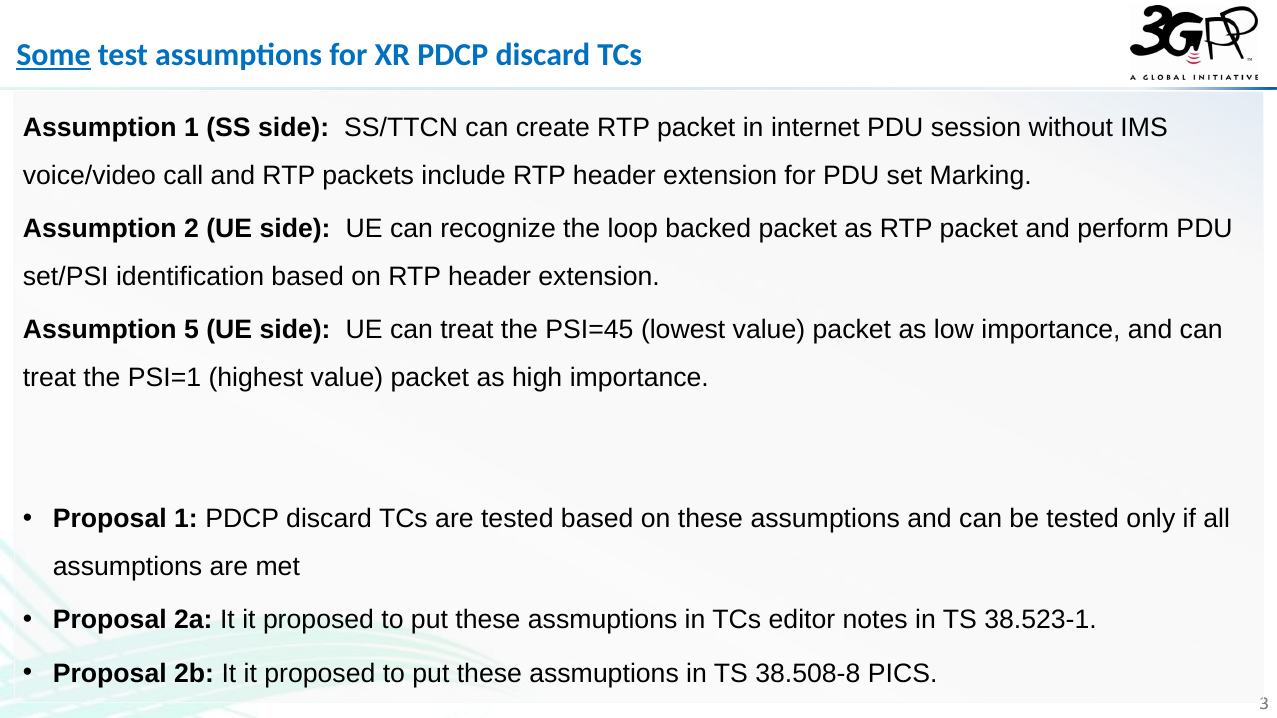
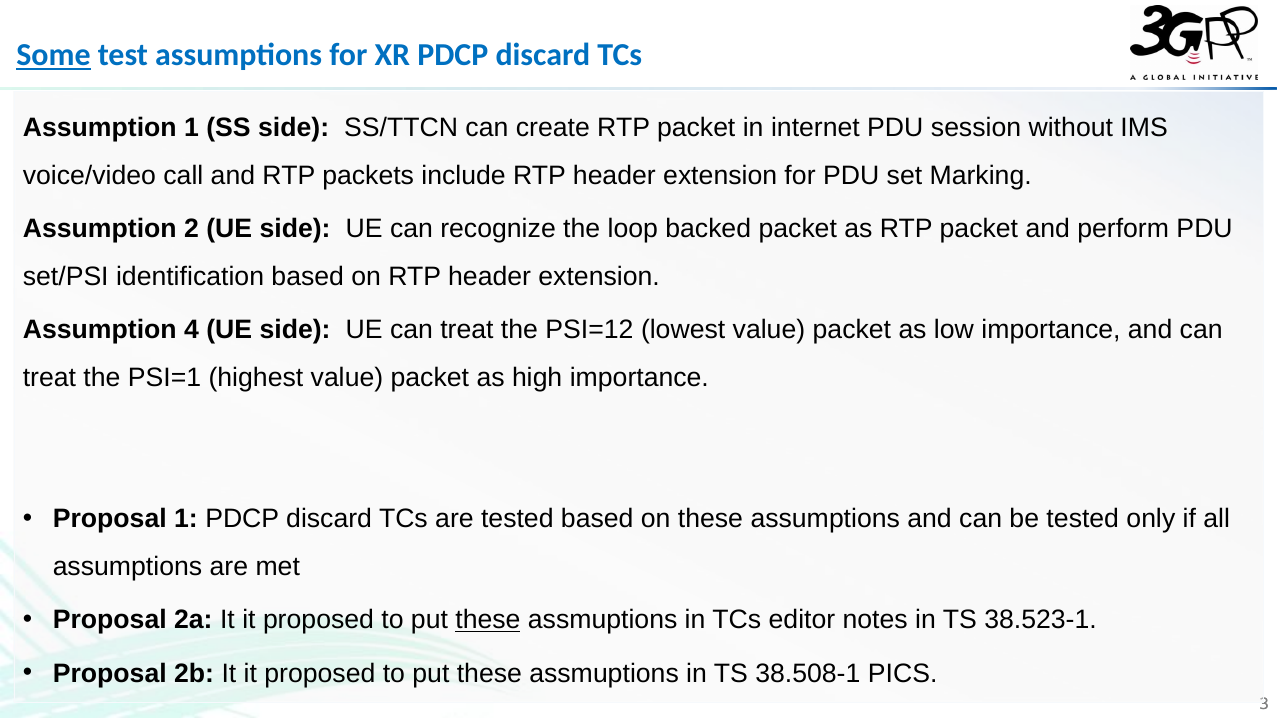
5: 5 -> 4
PSI=45: PSI=45 -> PSI=12
these at (488, 620) underline: none -> present
38.508-8: 38.508-8 -> 38.508-1
